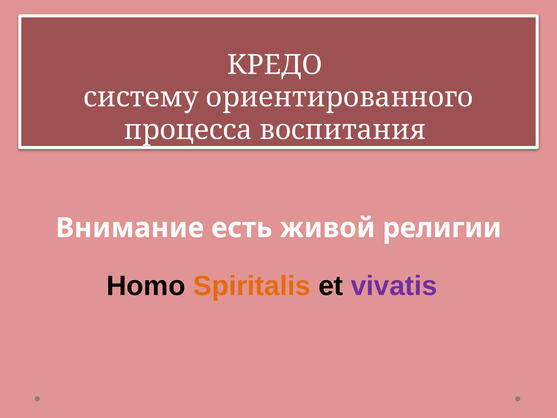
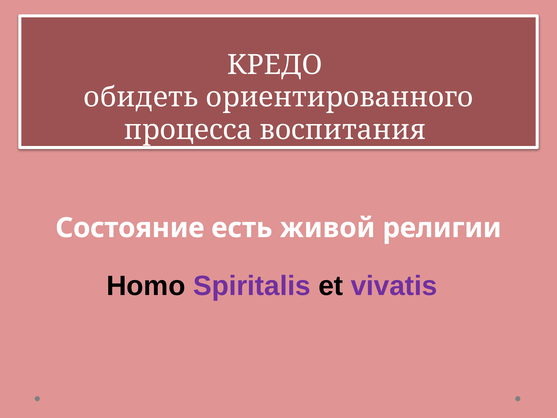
систему: систему -> обидеть
Внимание: Внимание -> Состояние
Spiritalis colour: orange -> purple
